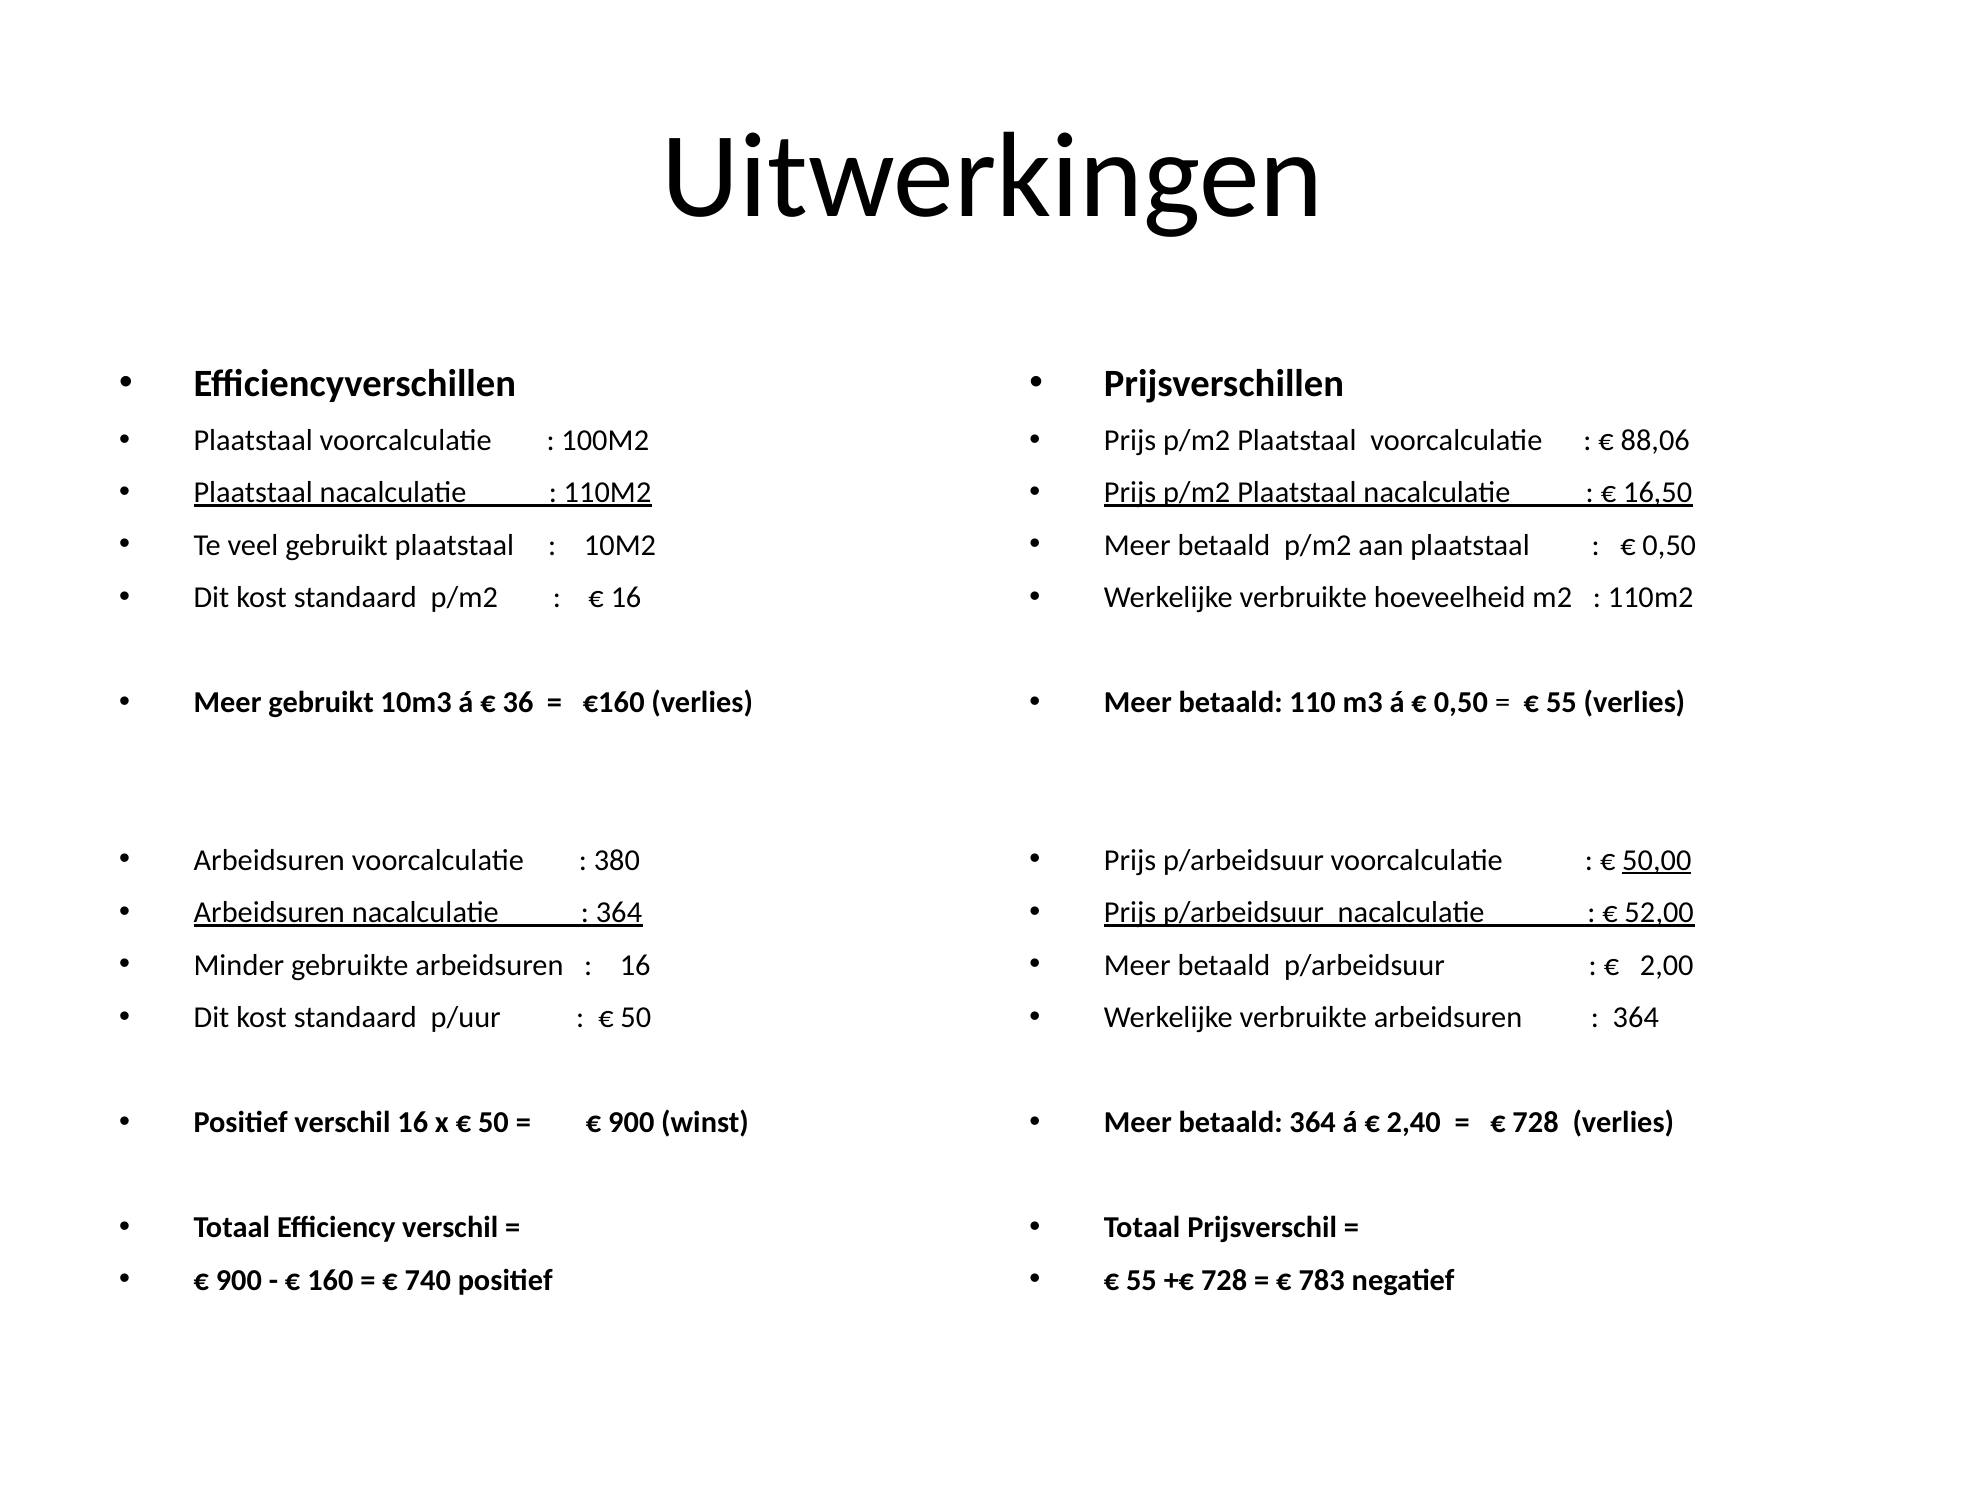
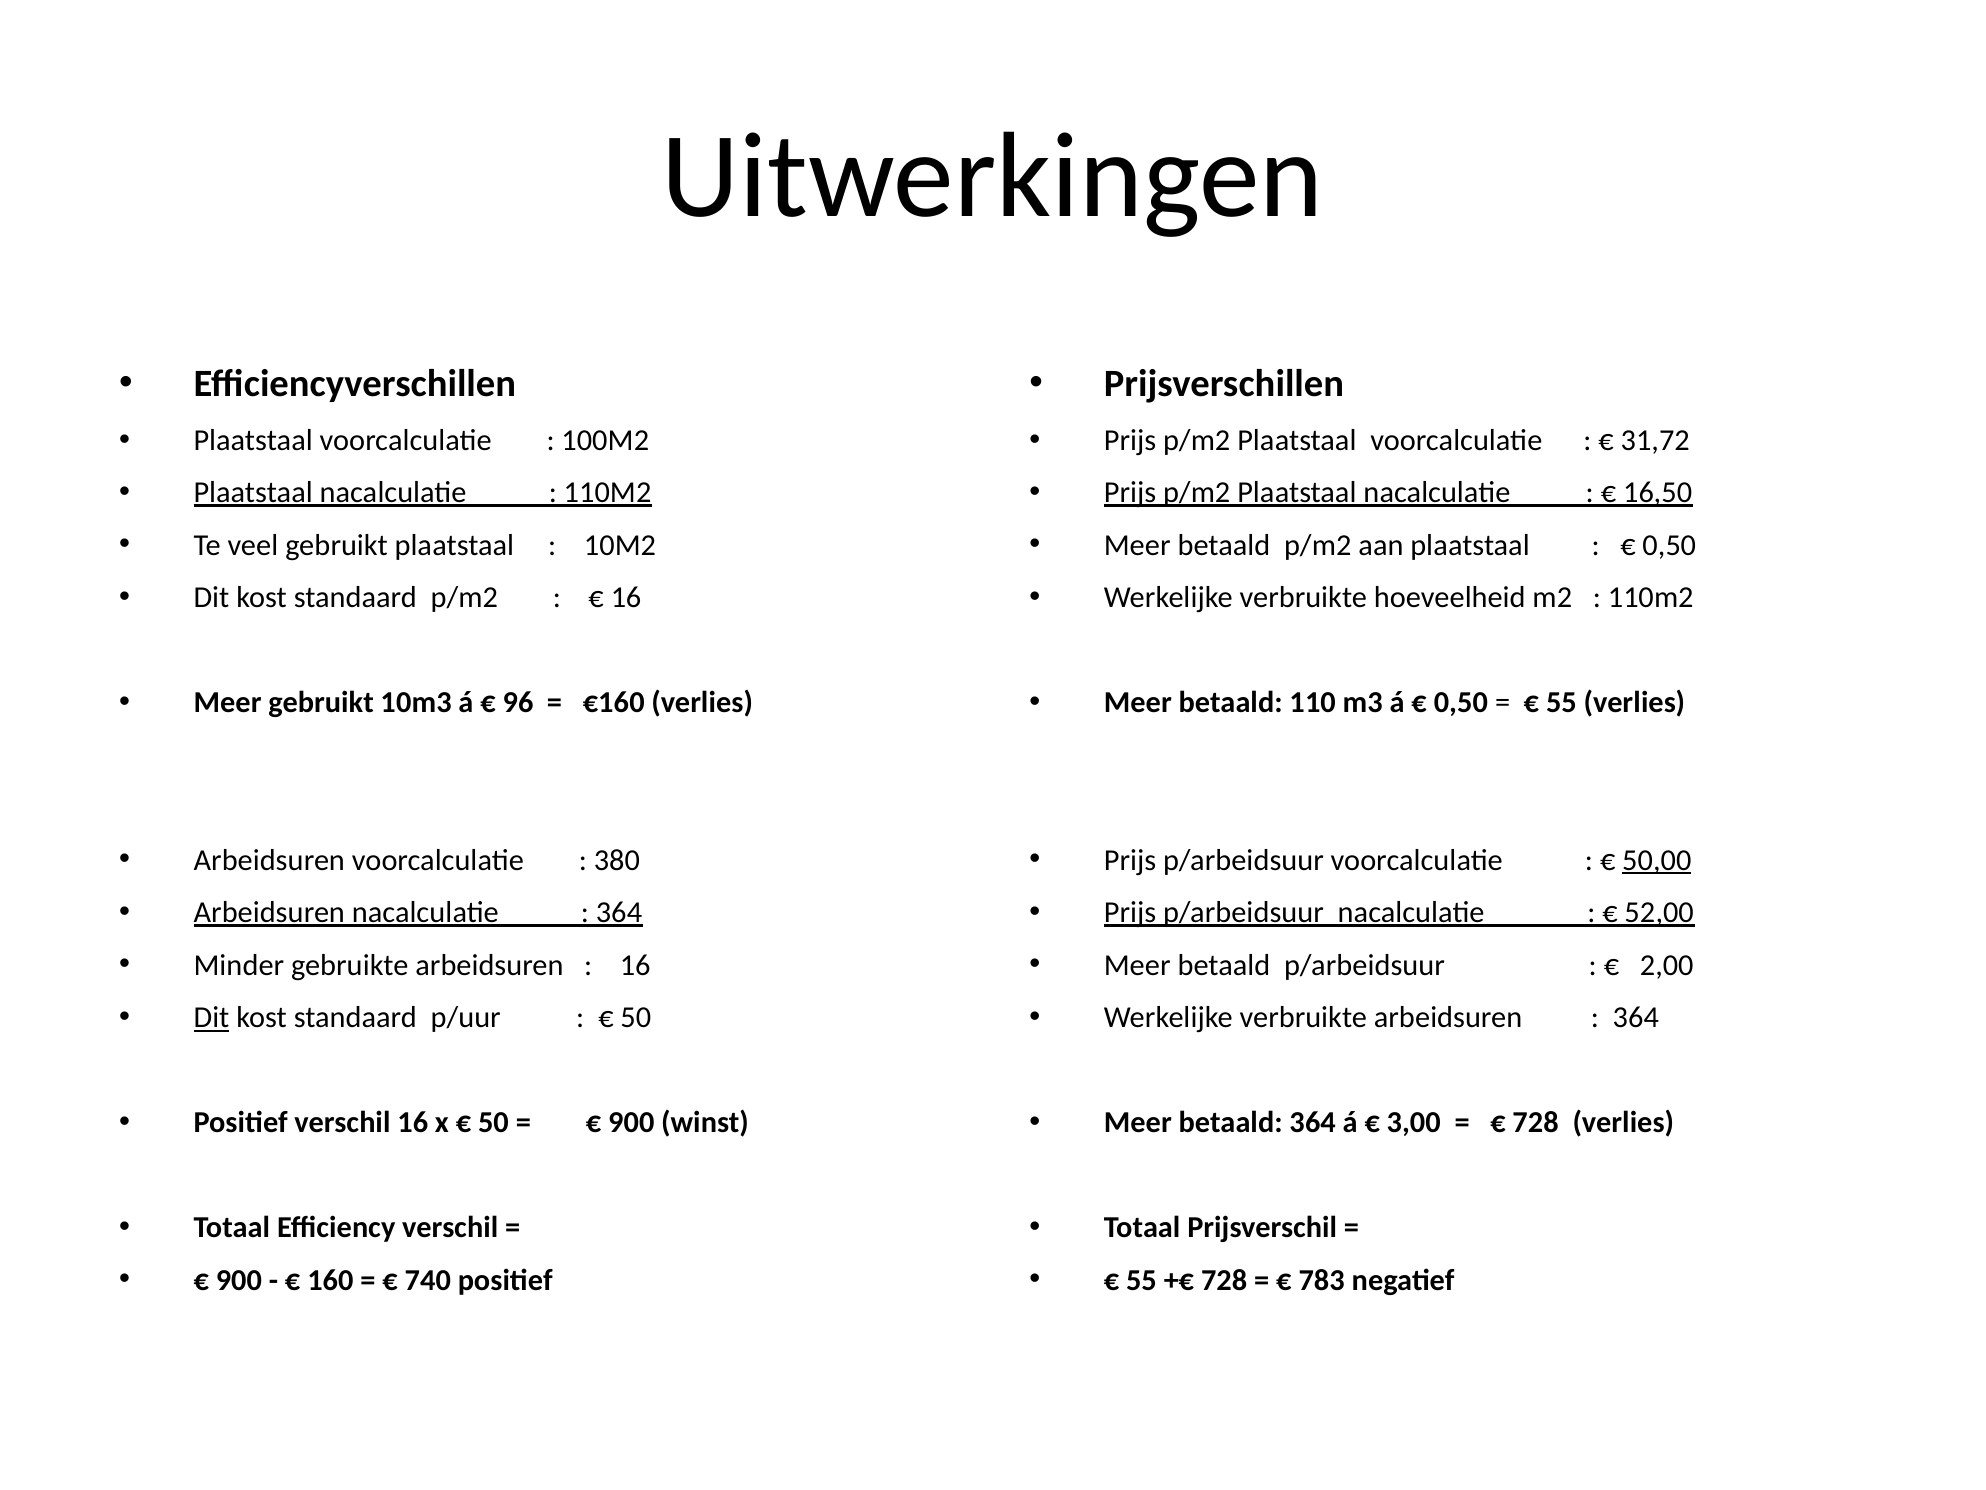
88,06: 88,06 -> 31,72
36: 36 -> 96
Dit at (212, 1017) underline: none -> present
2,40: 2,40 -> 3,00
